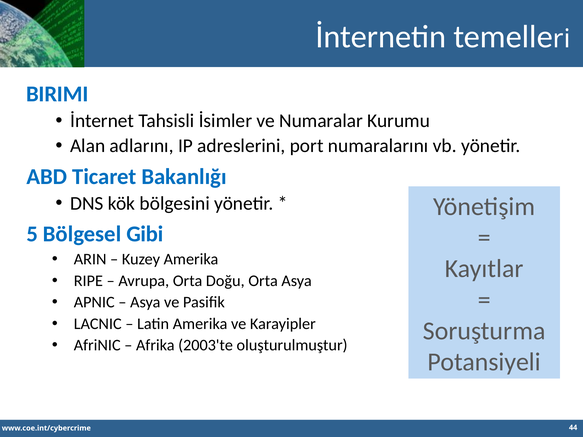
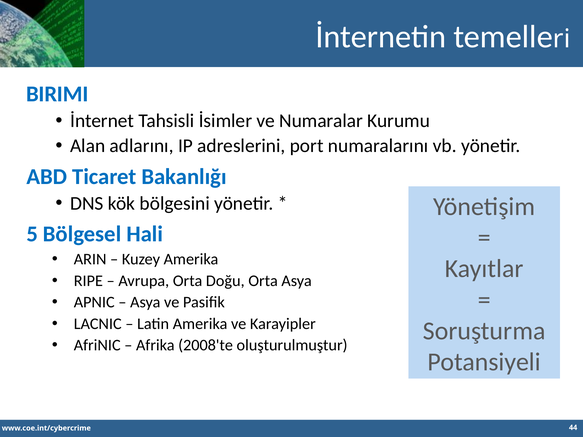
Gibi: Gibi -> Hali
2003'te: 2003'te -> 2008'te
